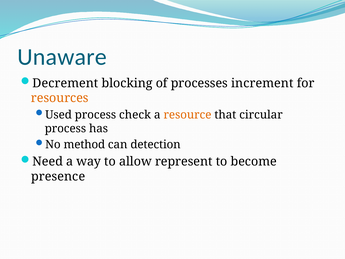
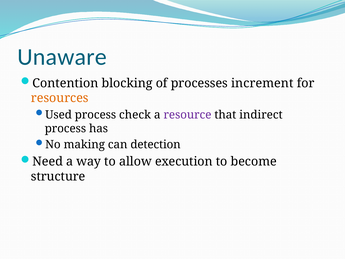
Decrement: Decrement -> Contention
resource colour: orange -> purple
circular: circular -> indirect
method: method -> making
represent: represent -> execution
presence: presence -> structure
